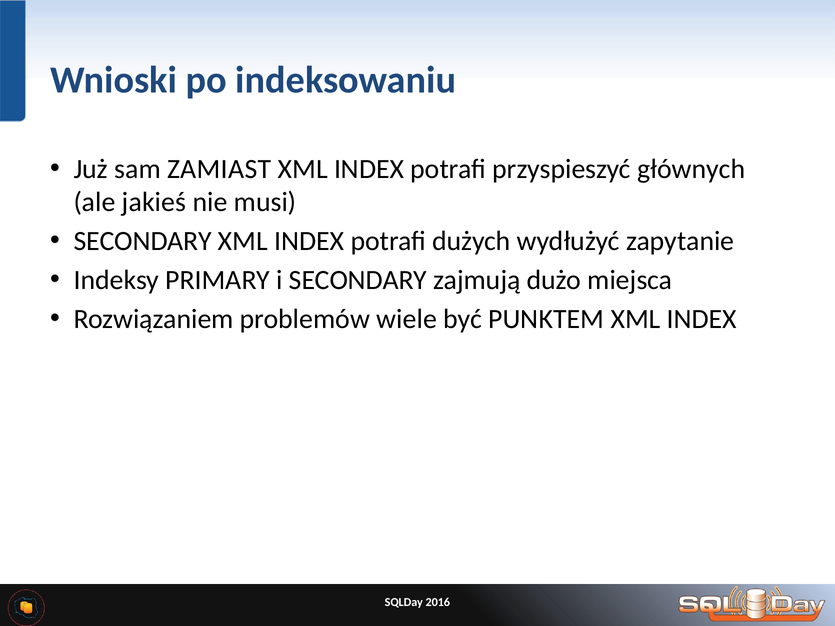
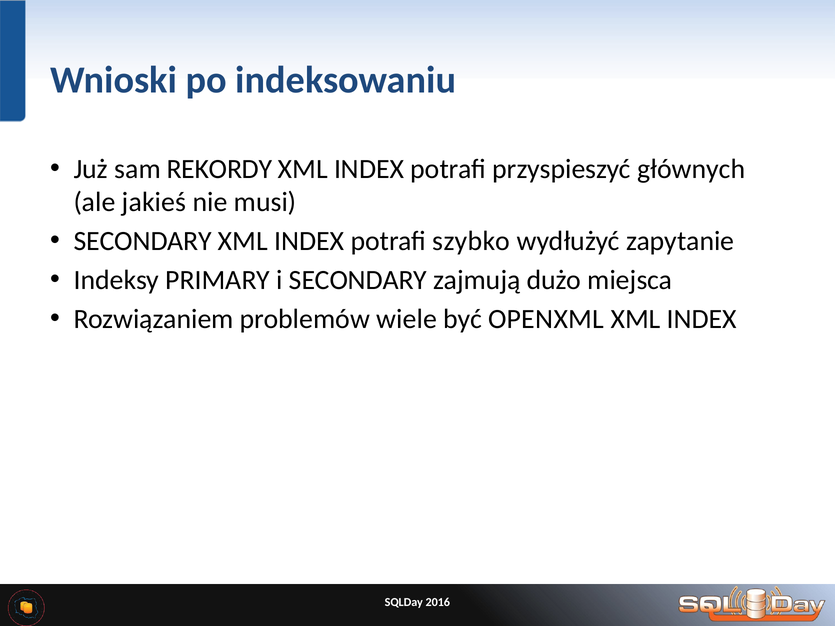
ZAMIAST: ZAMIAST -> REKORDY
dużych: dużych -> szybko
PUNKTEM: PUNKTEM -> OPENXML
